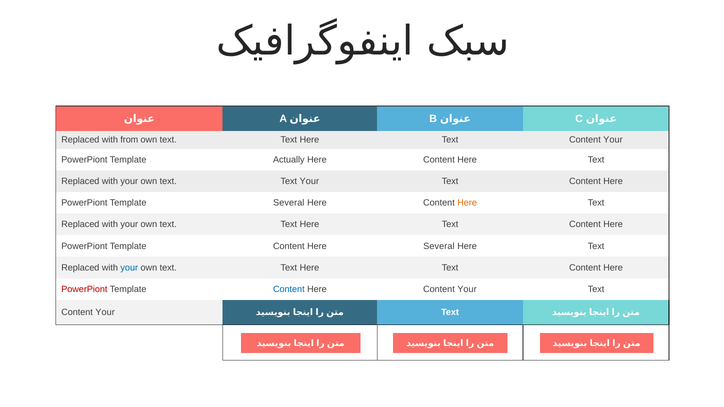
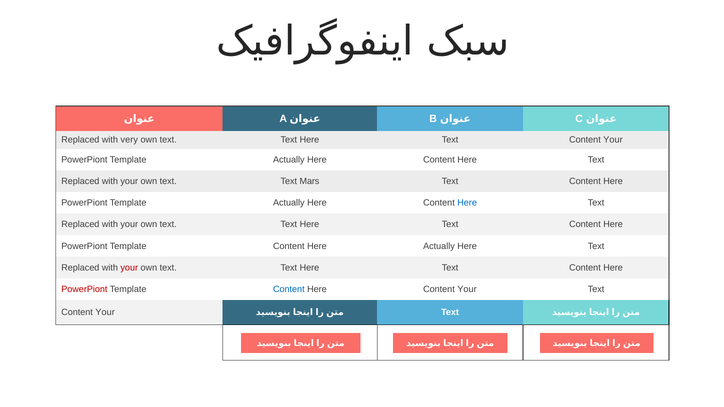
from: from -> very
Text Your: Your -> Mars
Several at (289, 203): Several -> Actually
Here at (467, 203) colour: orange -> blue
Here Several: Several -> Actually
your at (129, 268) colour: blue -> red
